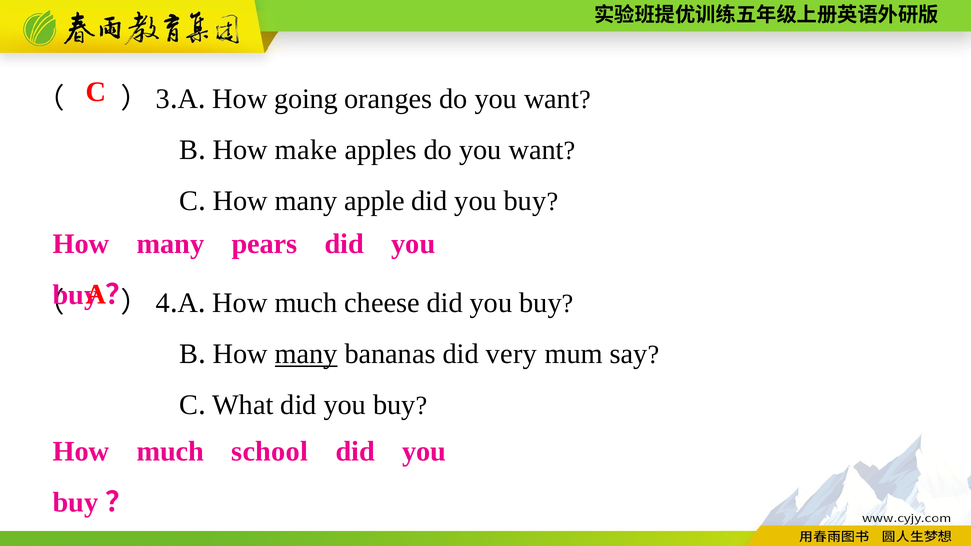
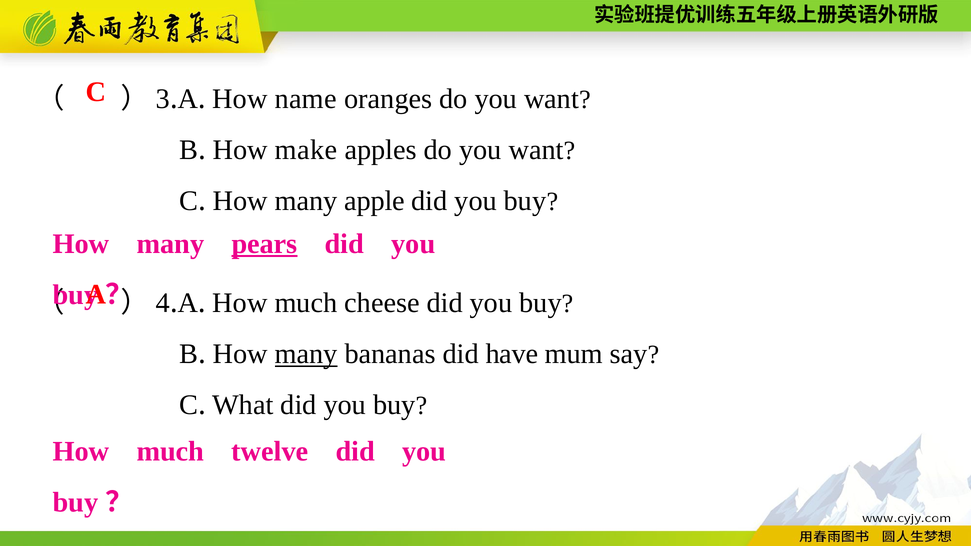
going: going -> name
pears underline: none -> present
very: very -> have
school: school -> twelve
